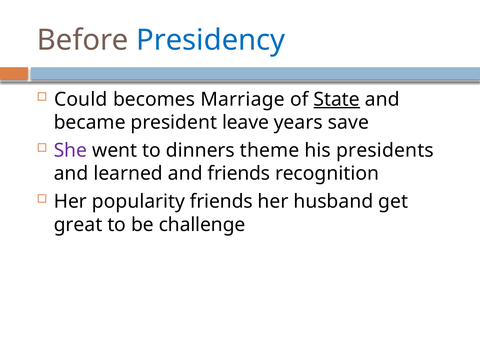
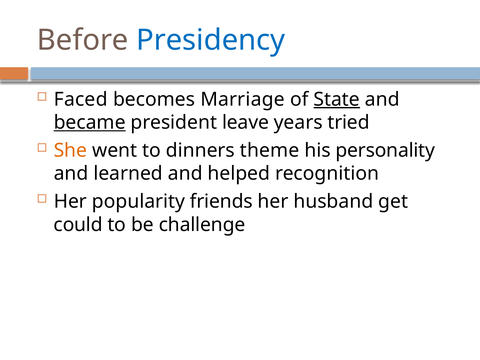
Could: Could -> Faced
became underline: none -> present
save: save -> tried
She colour: purple -> orange
presidents: presidents -> personality
and friends: friends -> helped
great: great -> could
